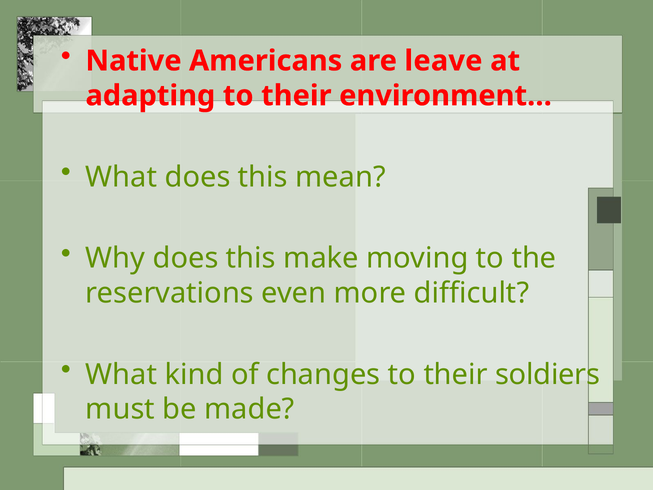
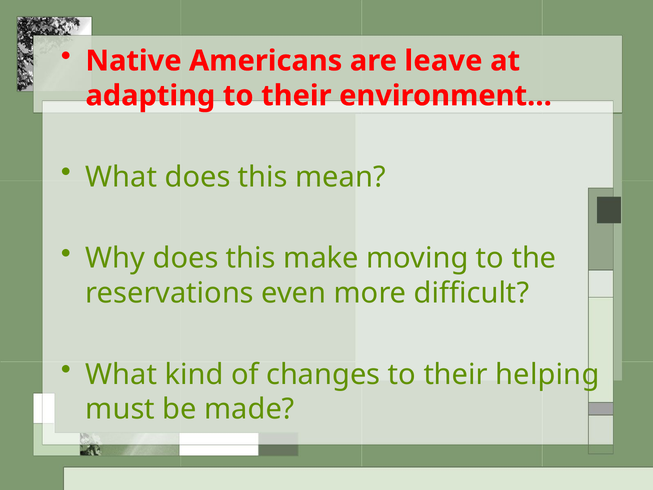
soldiers: soldiers -> helping
